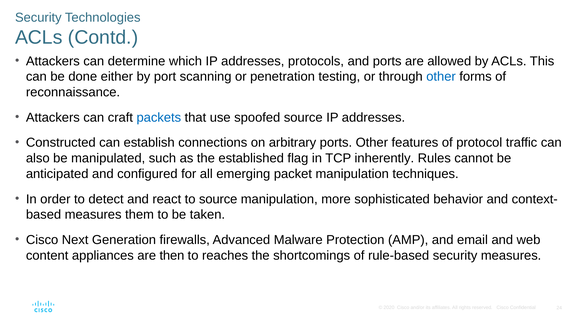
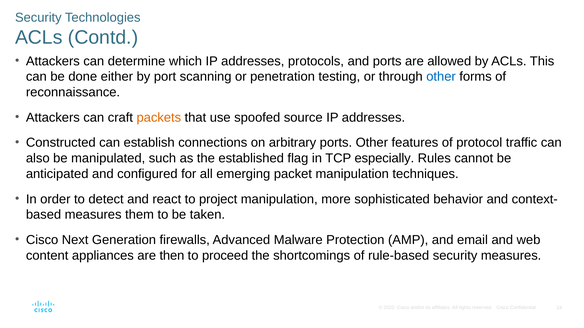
packets colour: blue -> orange
inherently: inherently -> especially
to source: source -> project
reaches: reaches -> proceed
